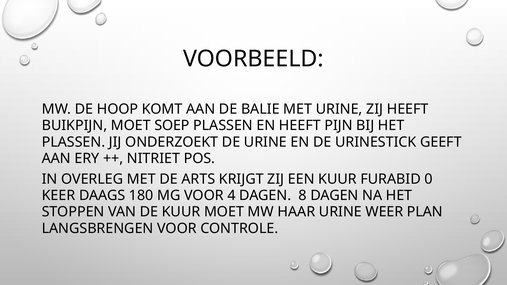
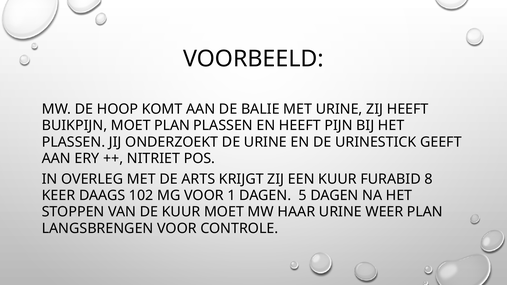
MOET SOEP: SOEP -> PLAN
0: 0 -> 8
180: 180 -> 102
4: 4 -> 1
8: 8 -> 5
